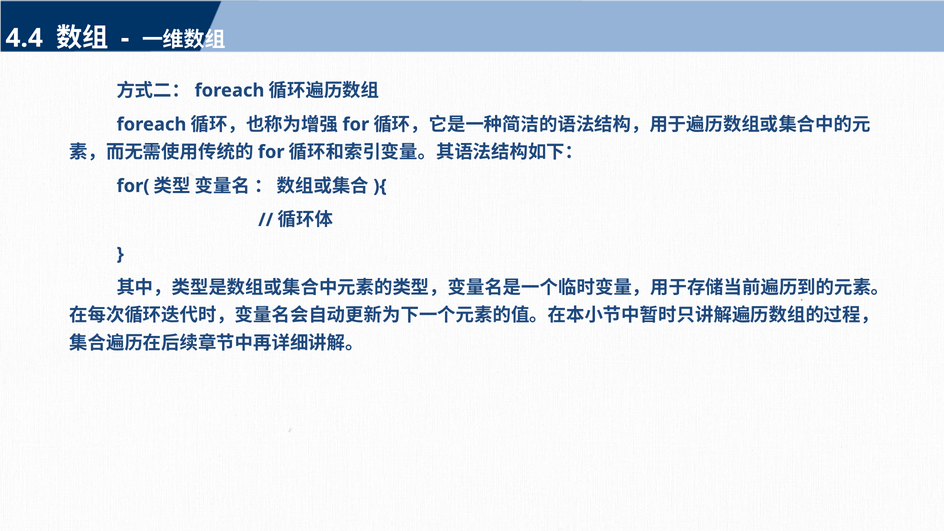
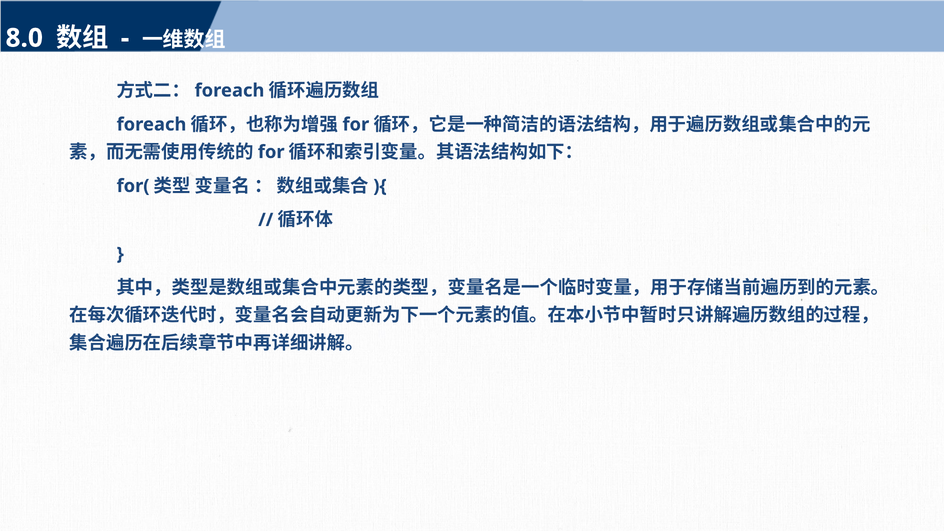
4.4: 4.4 -> 8.0
